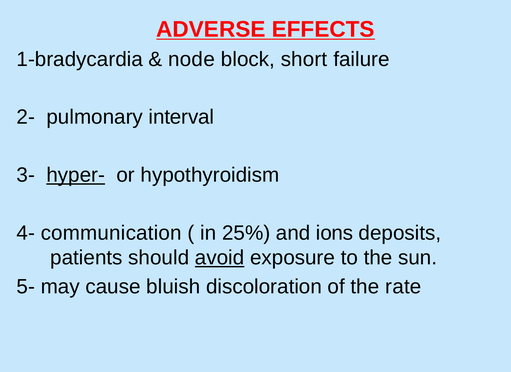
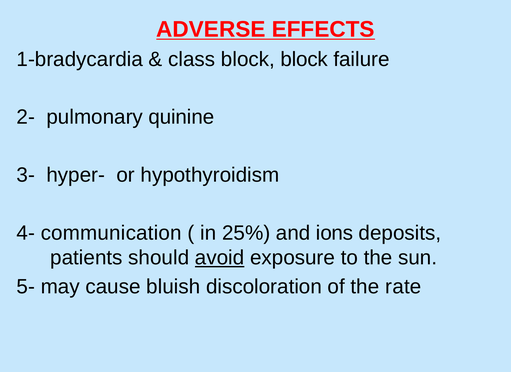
node: node -> class
block short: short -> block
interval: interval -> quinine
hyper- underline: present -> none
